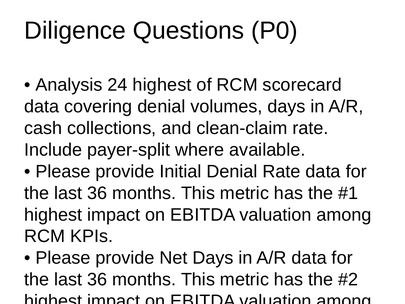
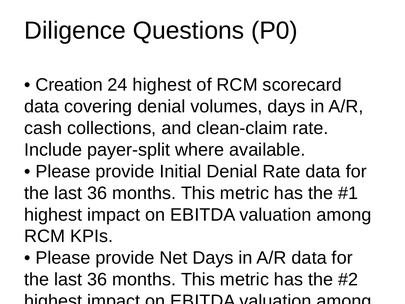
Analysis: Analysis -> Creation
